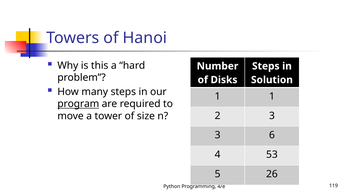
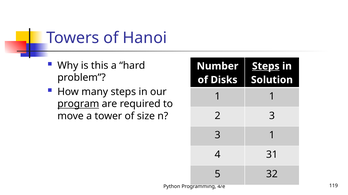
Steps at (266, 66) underline: none -> present
3 6: 6 -> 1
53: 53 -> 31
26: 26 -> 32
